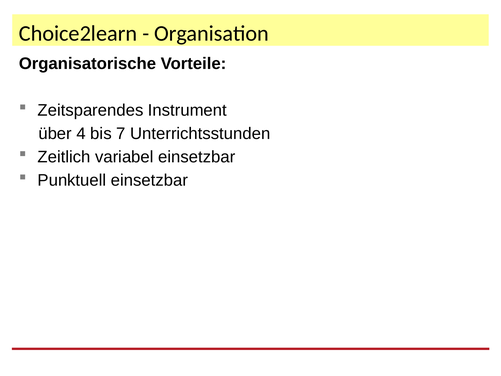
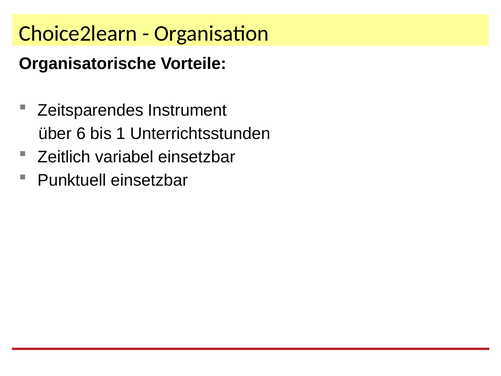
4: 4 -> 6
7: 7 -> 1
